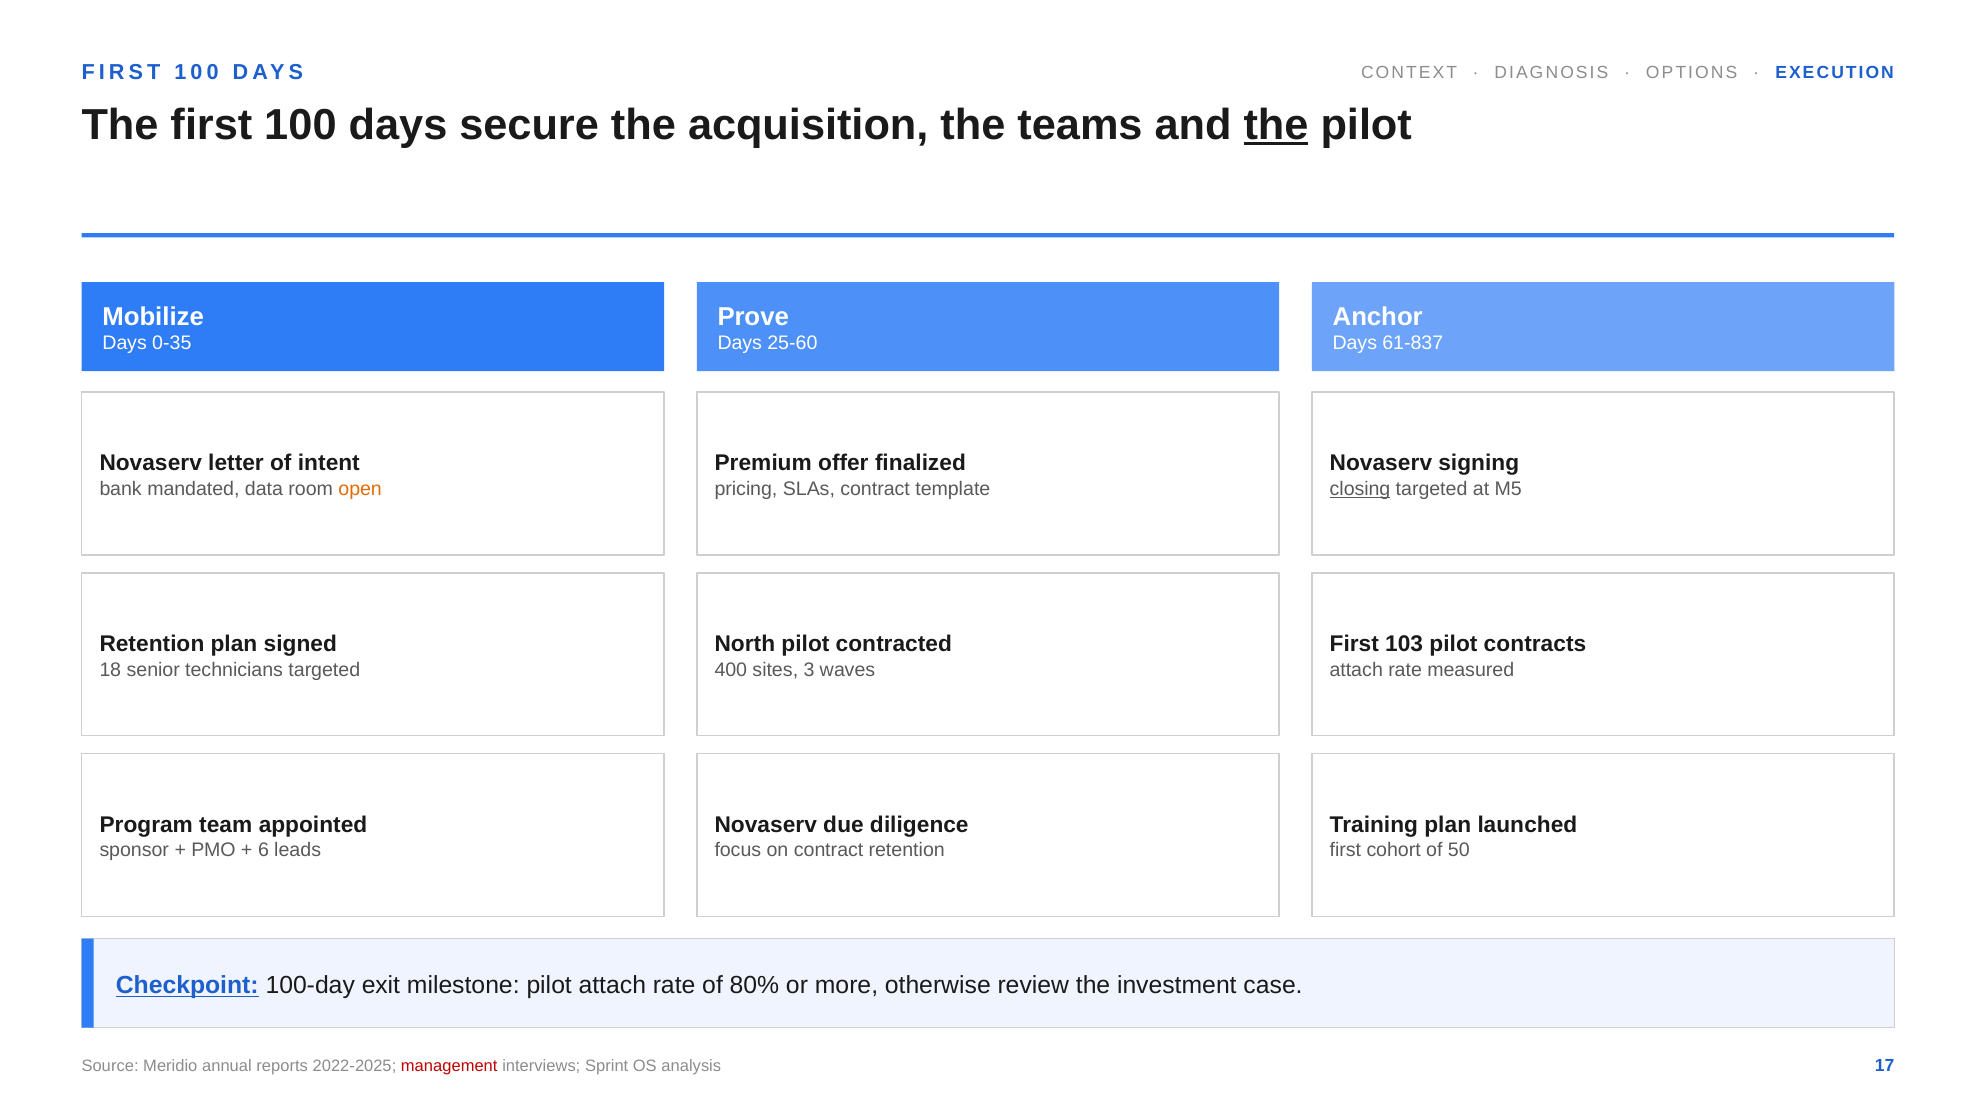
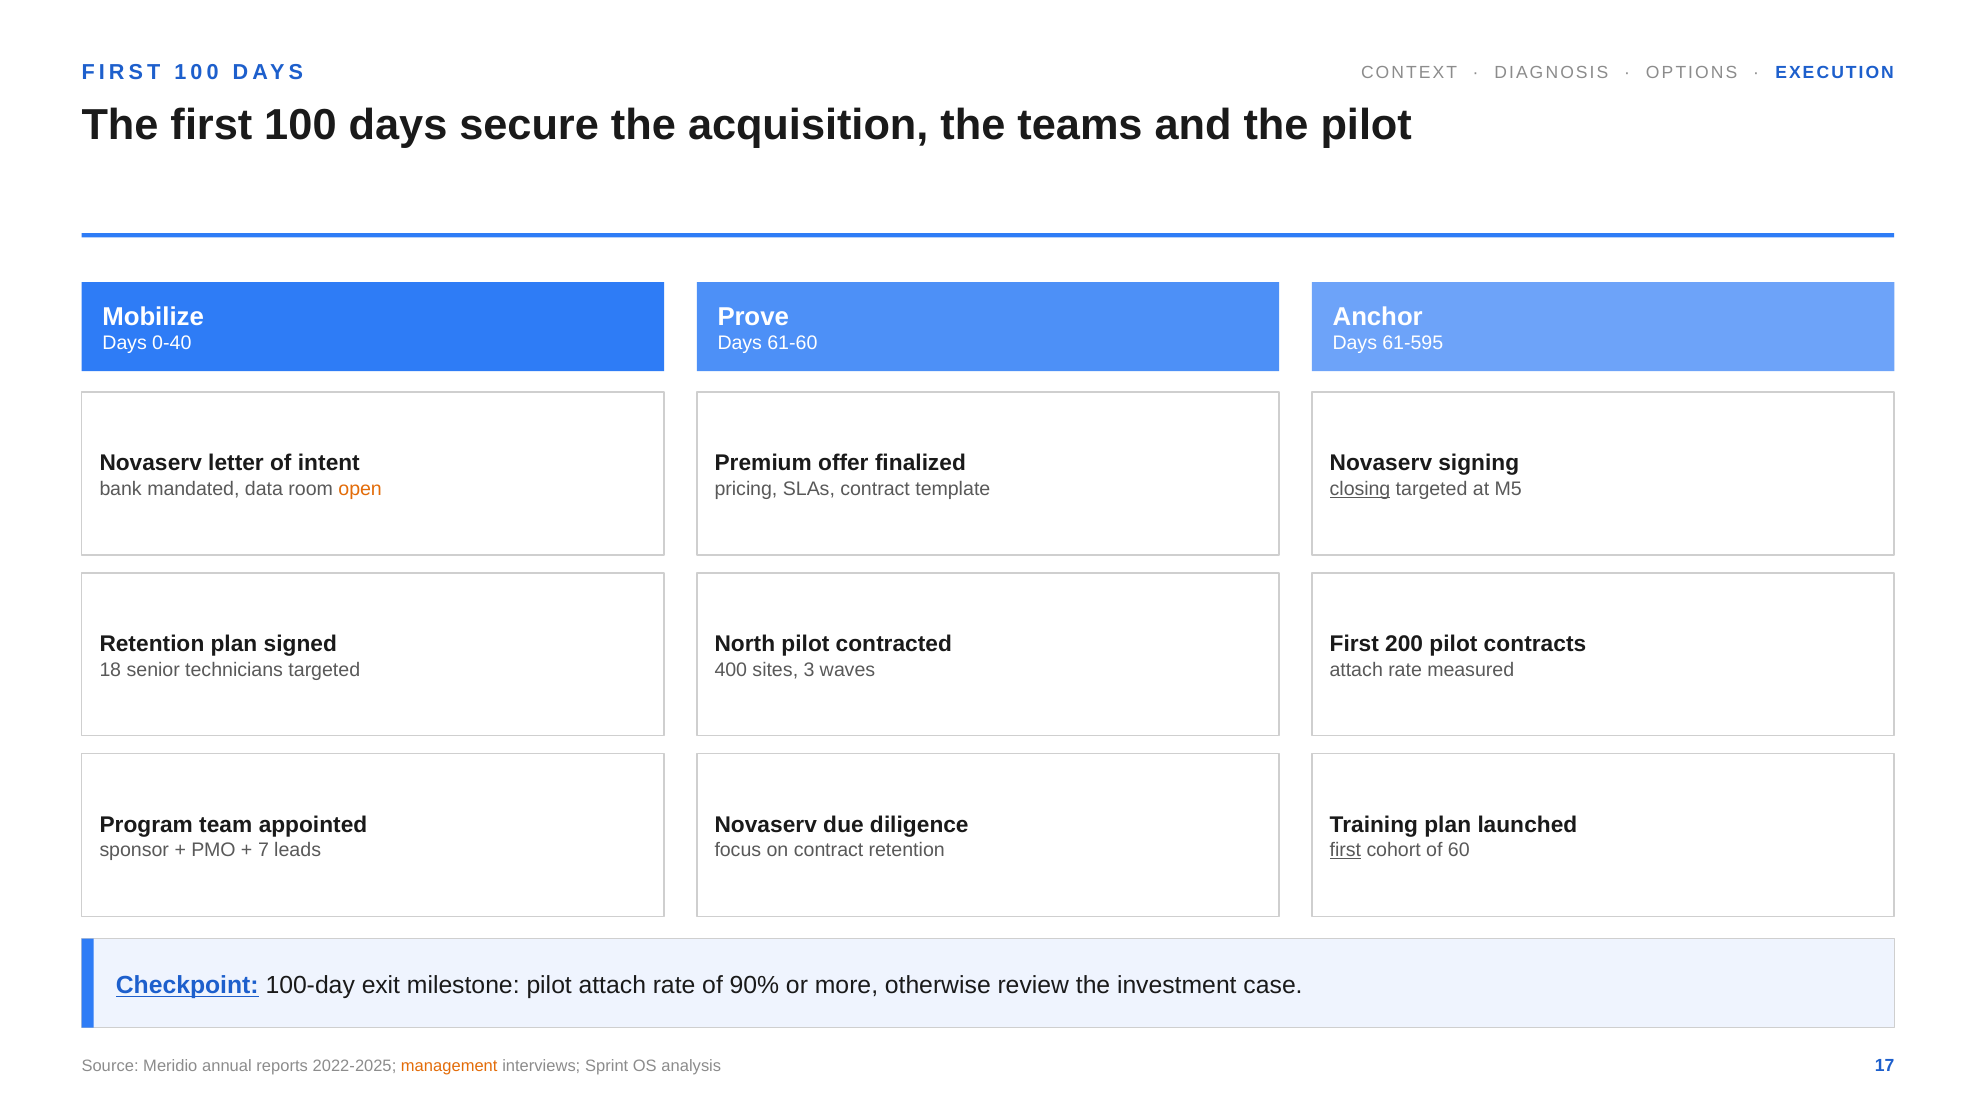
the at (1276, 125) underline: present -> none
0-35: 0-35 -> 0-40
25-60: 25-60 -> 61-60
61-837: 61-837 -> 61-595
103: 103 -> 200
6: 6 -> 7
first at (1345, 851) underline: none -> present
50: 50 -> 60
80%: 80% -> 90%
management colour: red -> orange
